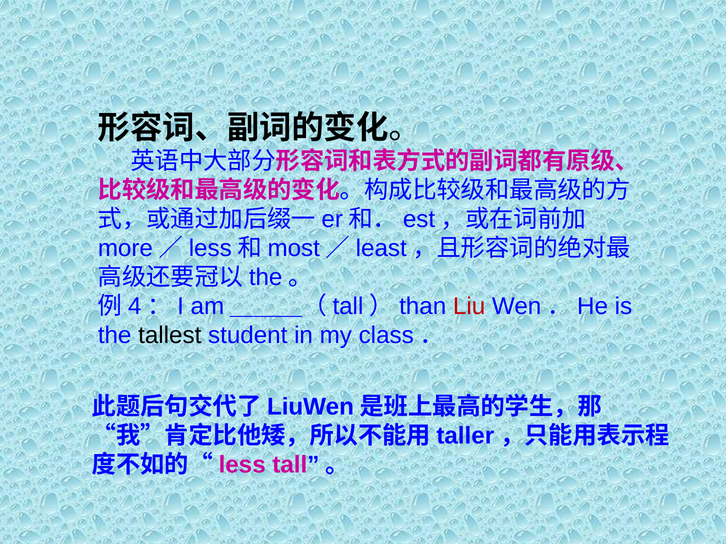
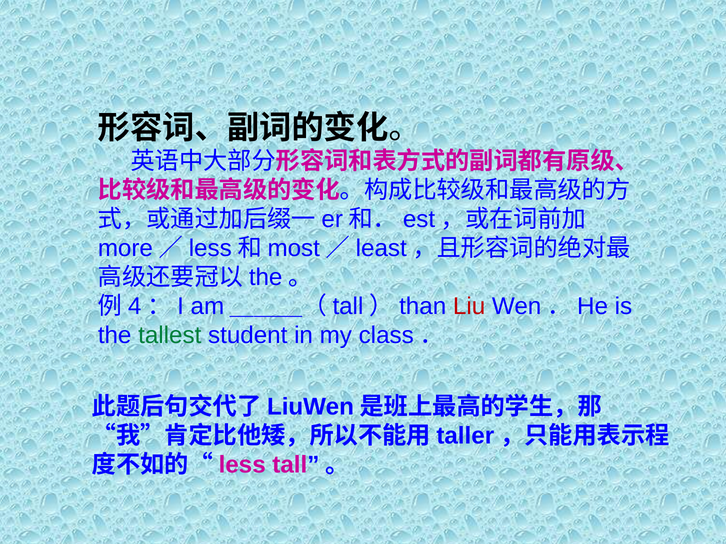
tallest colour: black -> green
